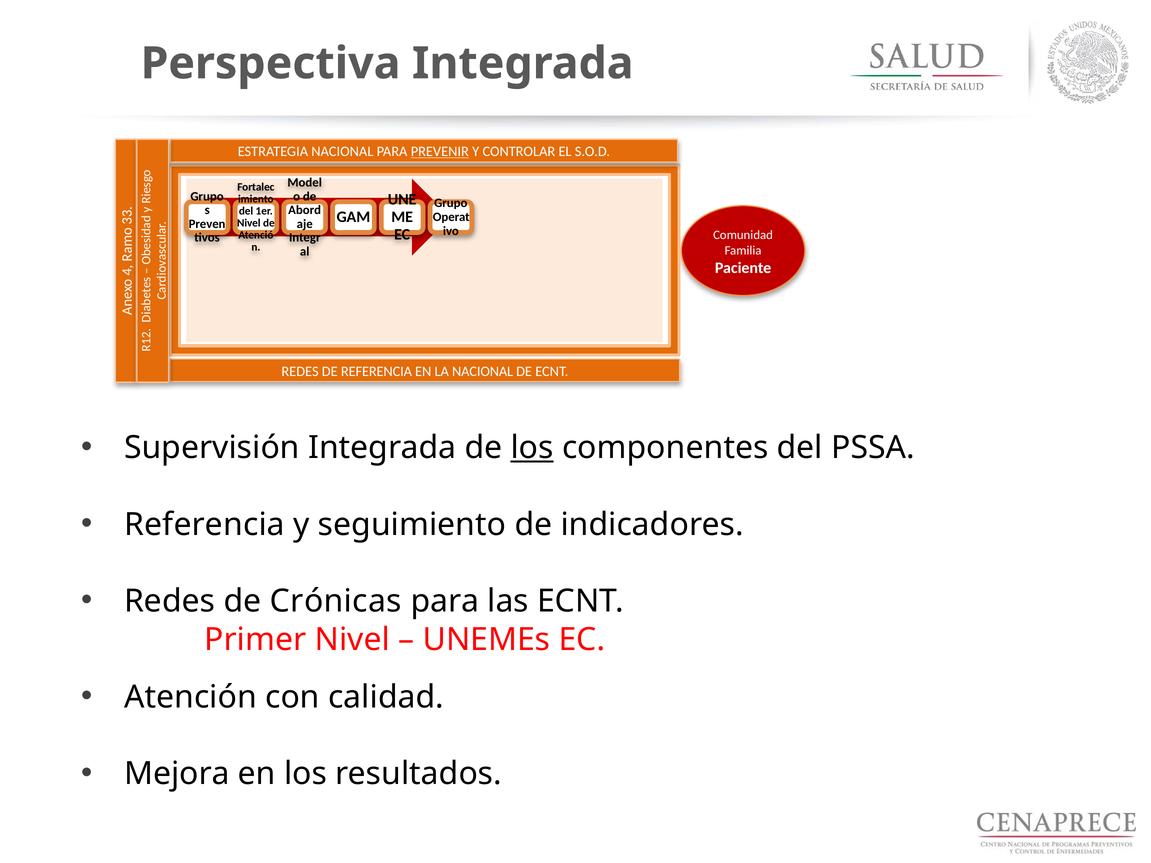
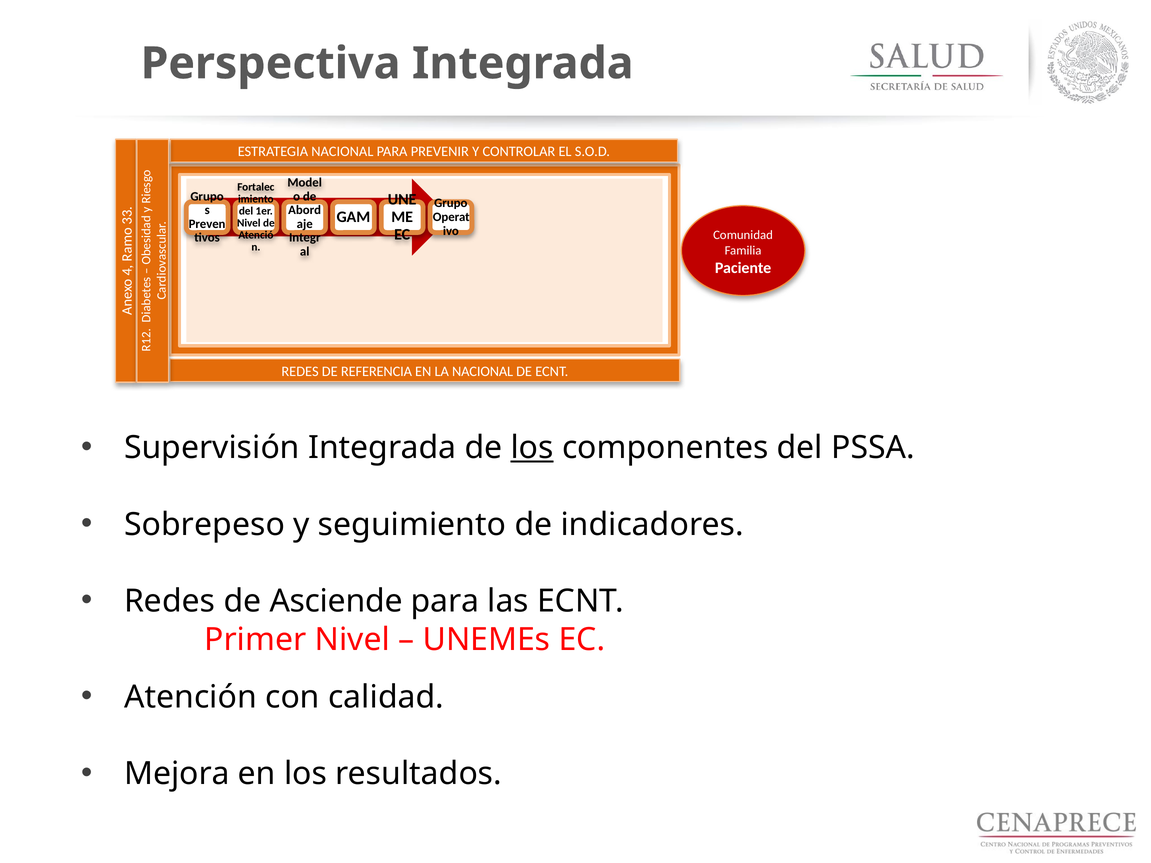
PREVENIR underline: present -> none
Referencia at (205, 525): Referencia -> Sobrepeso
Crónicas: Crónicas -> Asciende
